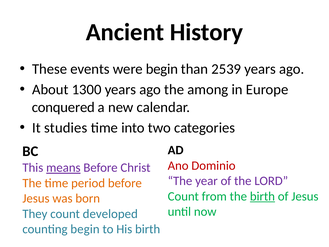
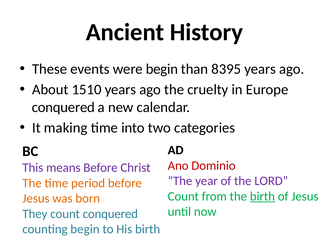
2539: 2539 -> 8395
1300: 1300 -> 1510
among: among -> cruelty
studies: studies -> making
means underline: present -> none
count developed: developed -> conquered
